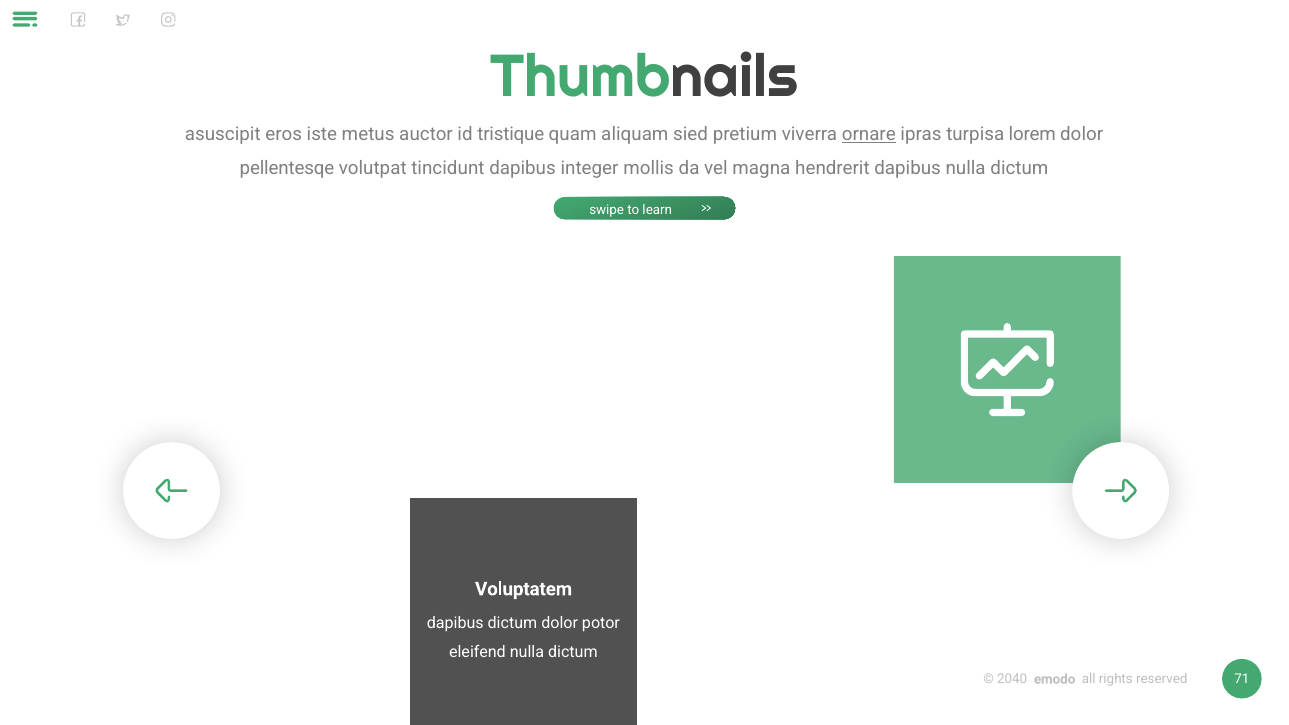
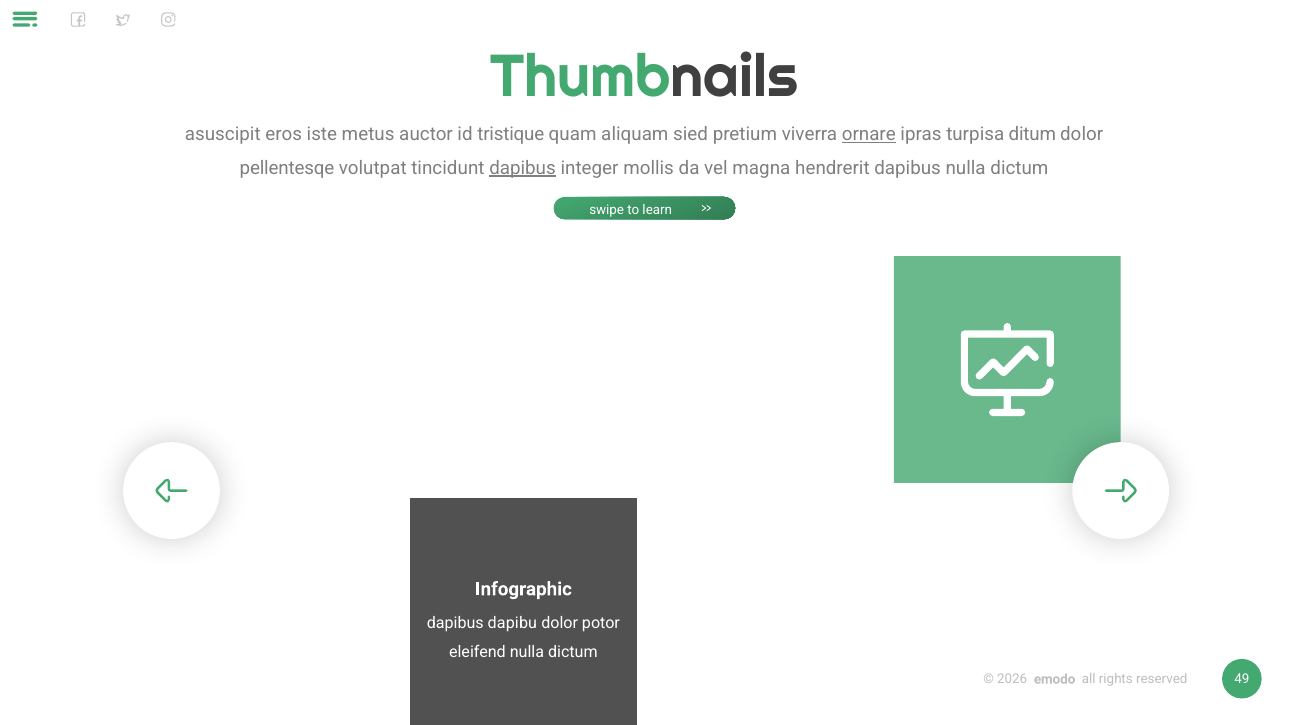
lorem: lorem -> ditum
dapibus at (523, 168) underline: none -> present
Voluptatem: Voluptatem -> Infographic
dapibus dictum: dictum -> dapibu
2040: 2040 -> 2026
71: 71 -> 49
